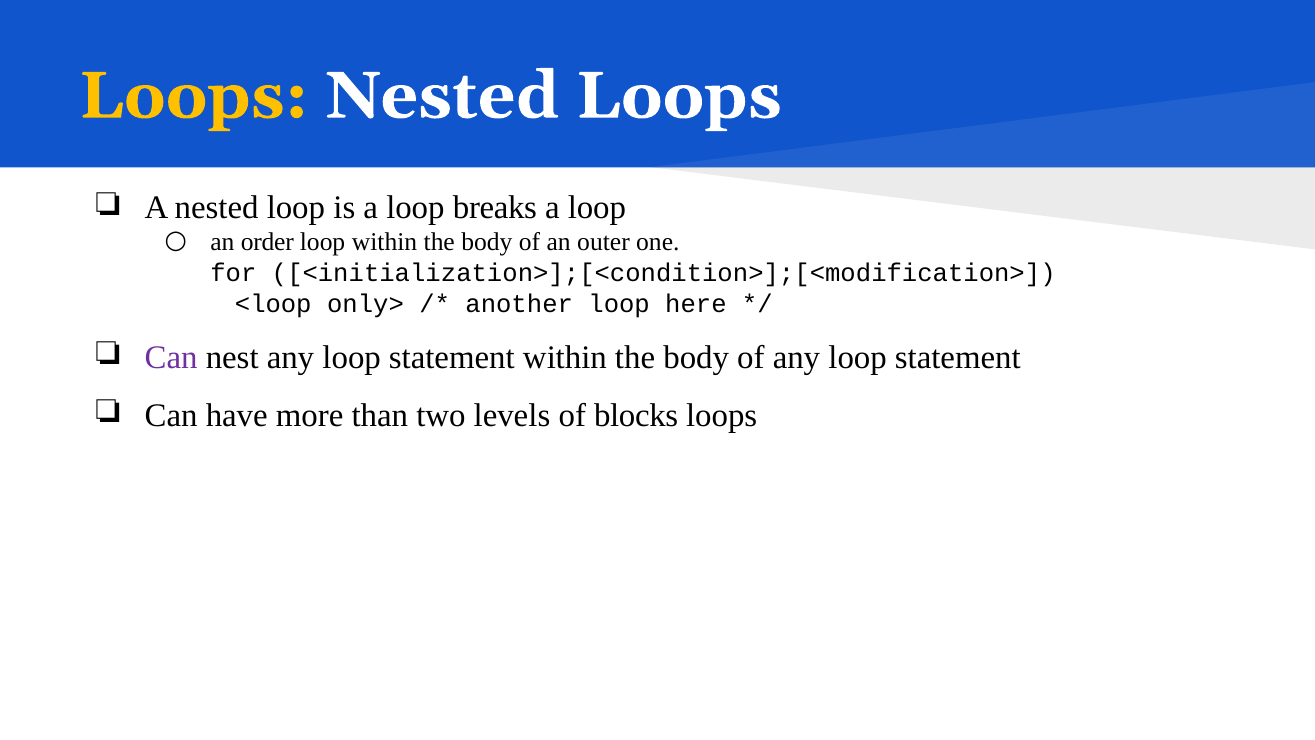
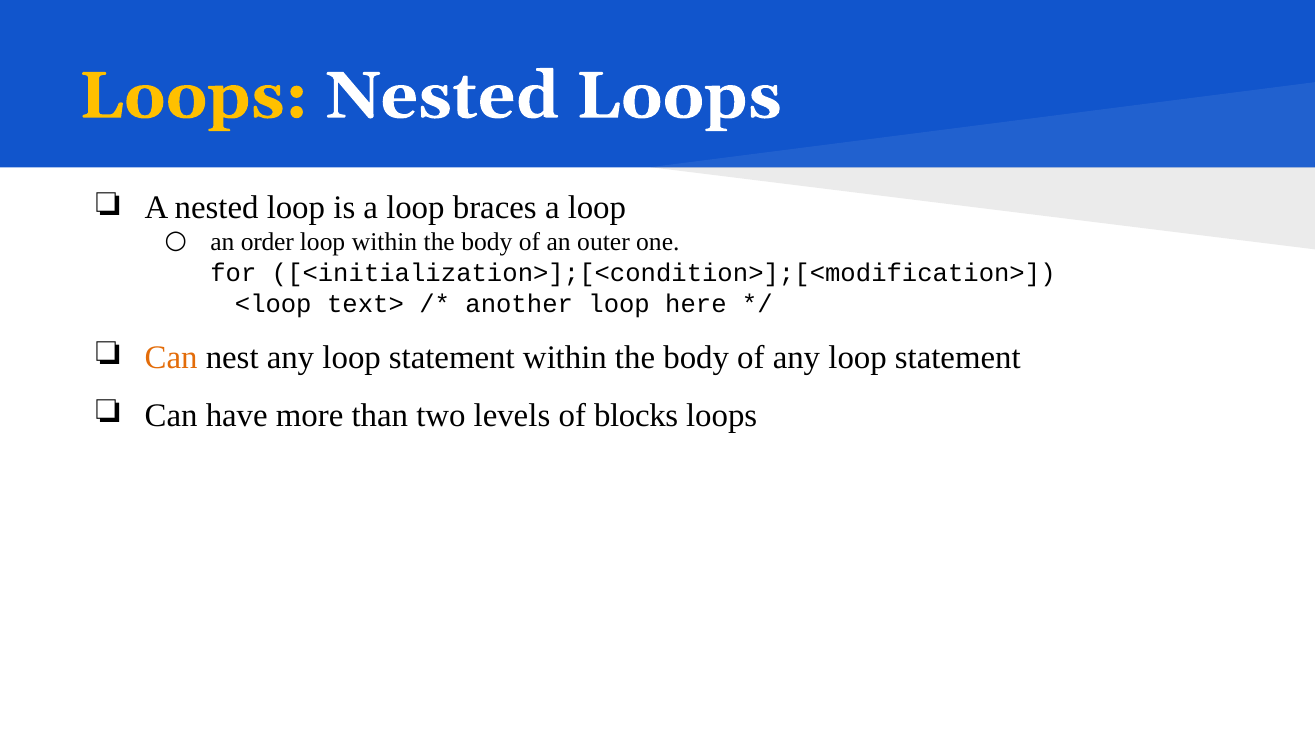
breaks: breaks -> braces
only>: only> -> text>
Can at (171, 358) colour: purple -> orange
